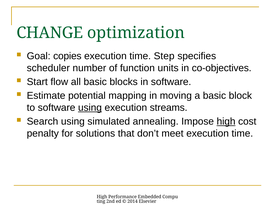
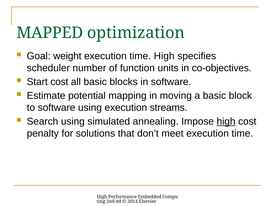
CHANGE: CHANGE -> MAPPED
copies: copies -> weight
time Step: Step -> High
Start flow: flow -> cost
using at (90, 108) underline: present -> none
